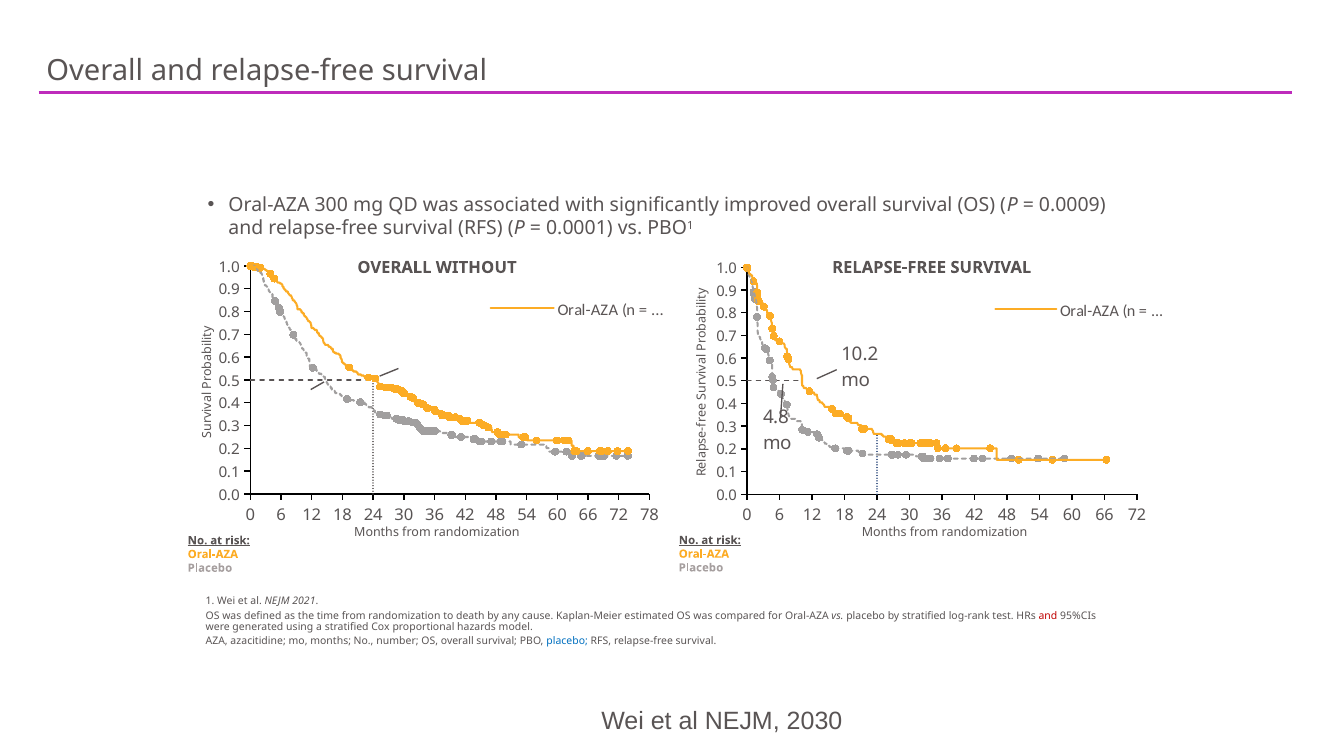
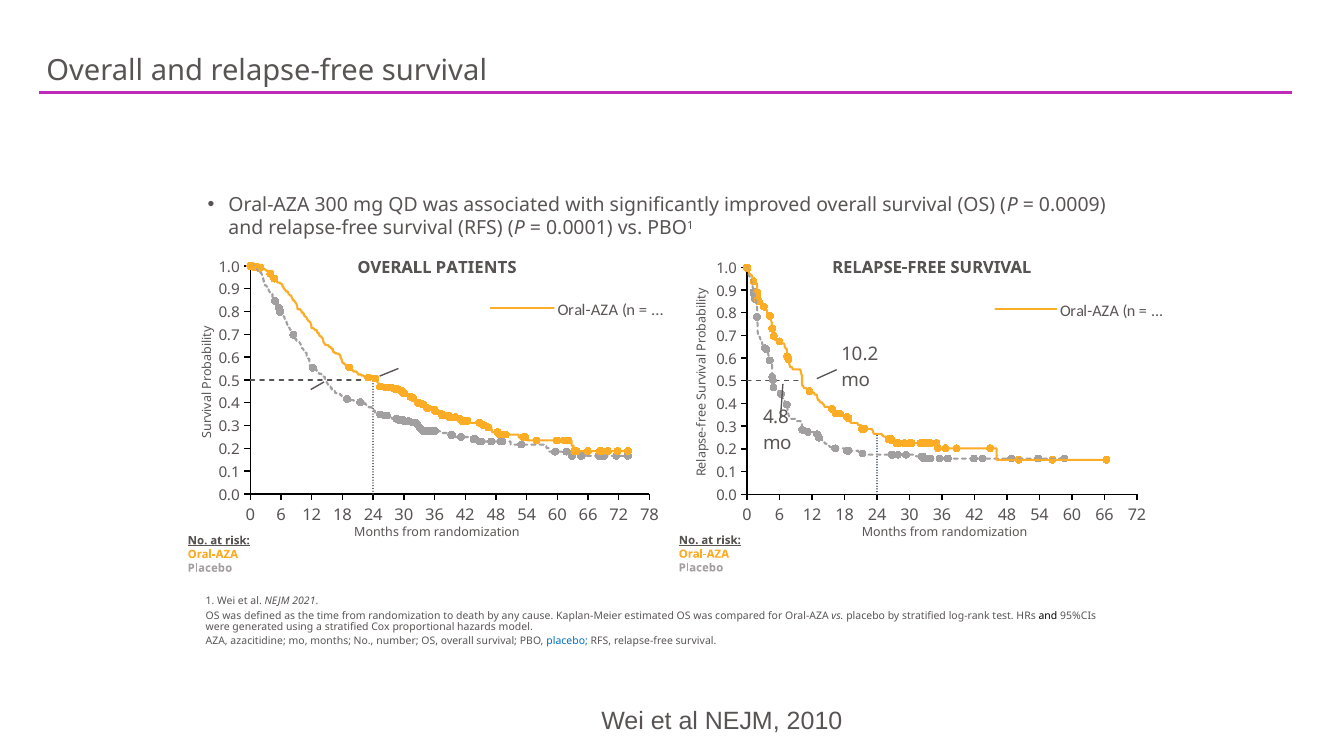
WITHOUT: WITHOUT -> PATIENTS
and at (1048, 616) colour: red -> black
2030: 2030 -> 2010
